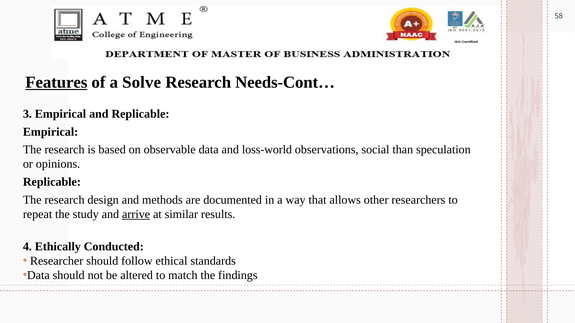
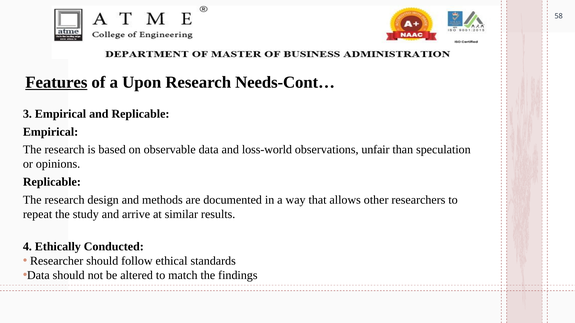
Solve: Solve -> Upon
social: social -> unfair
arrive underline: present -> none
